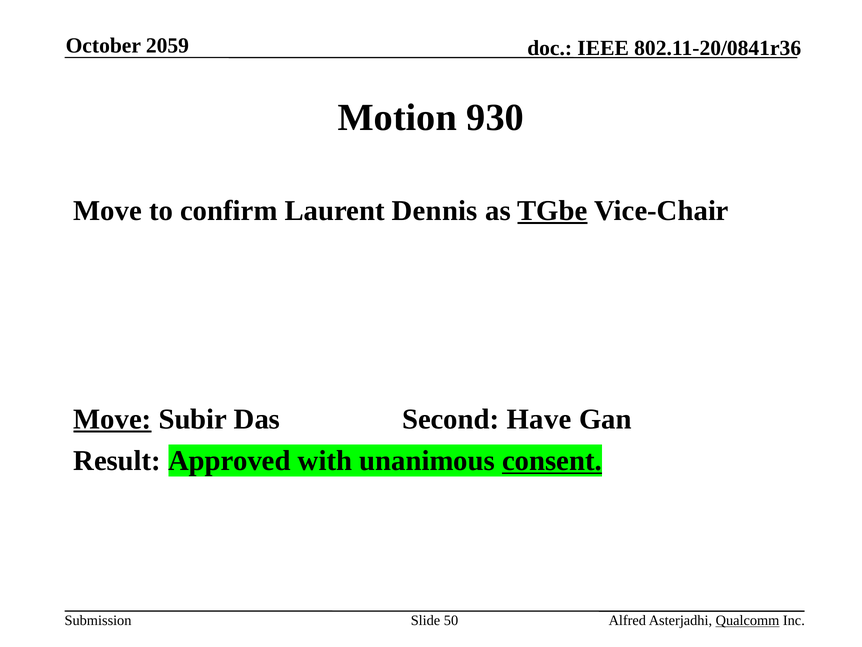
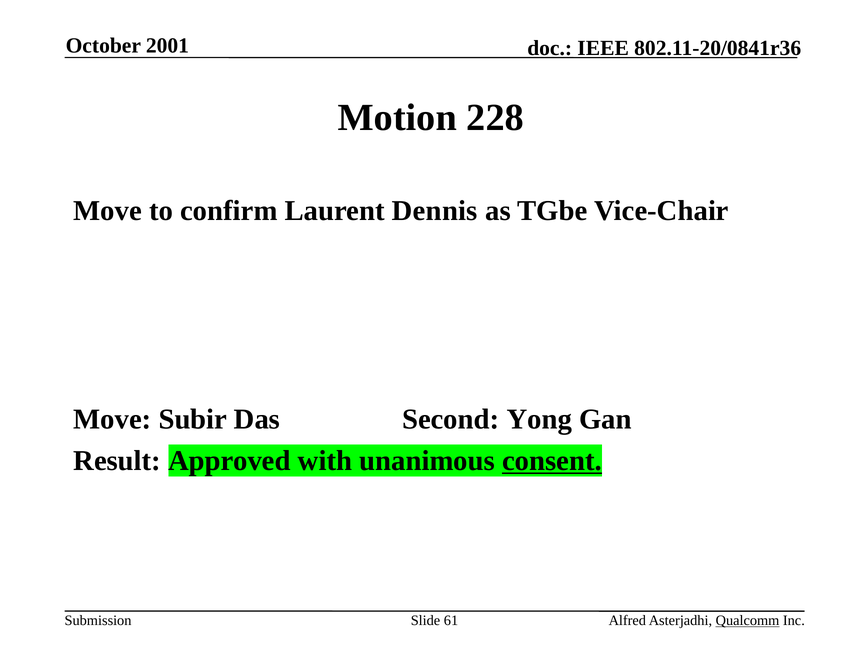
2059: 2059 -> 2001
930: 930 -> 228
TGbe underline: present -> none
Move at (112, 419) underline: present -> none
Have: Have -> Yong
50: 50 -> 61
